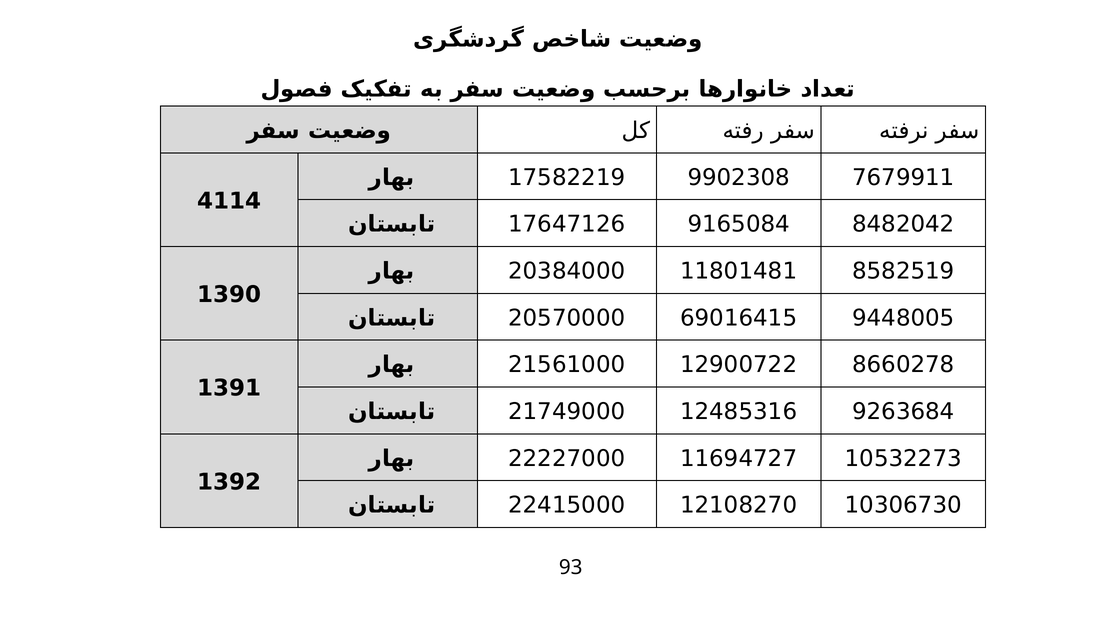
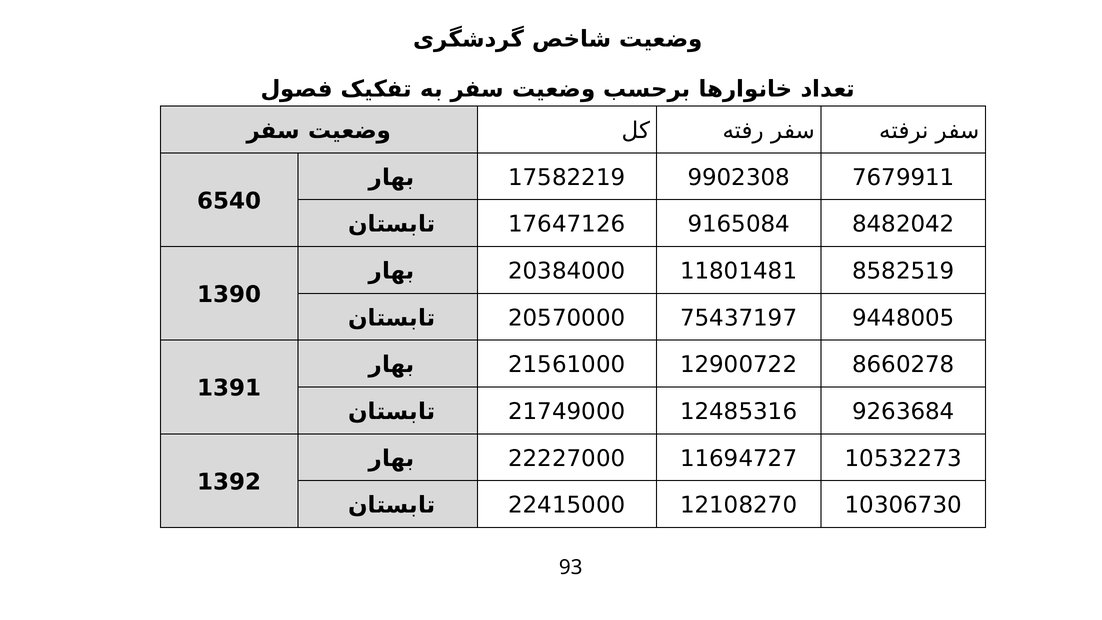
4114: 4114 -> 6540
69016415: 69016415 -> 75437197
